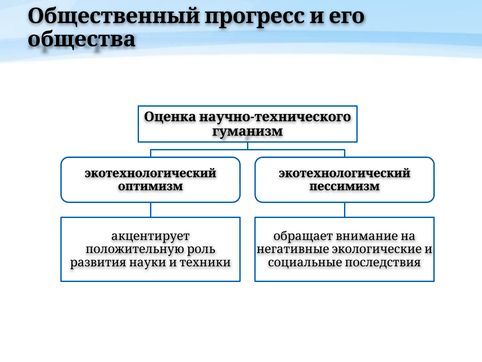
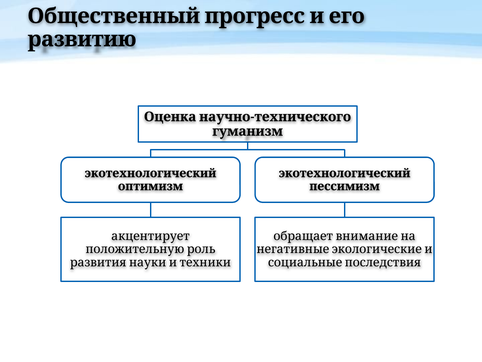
общества: общества -> развитию
